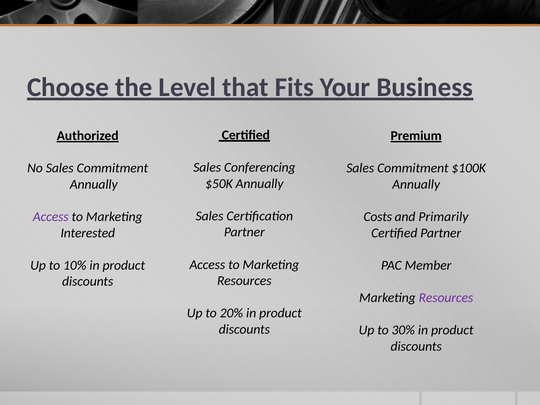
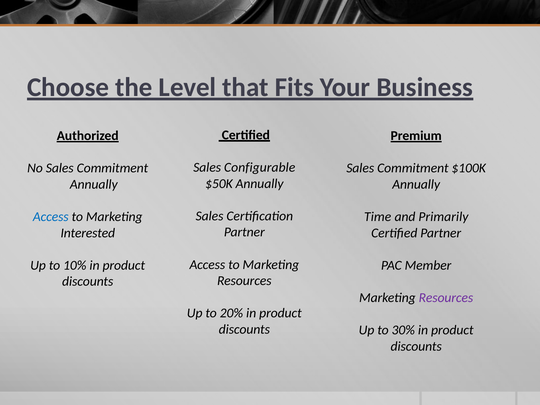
Conferencing: Conferencing -> Configurable
Access at (51, 217) colour: purple -> blue
Costs: Costs -> Time
